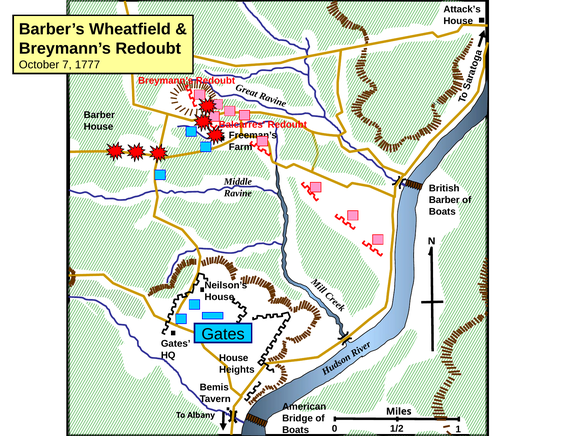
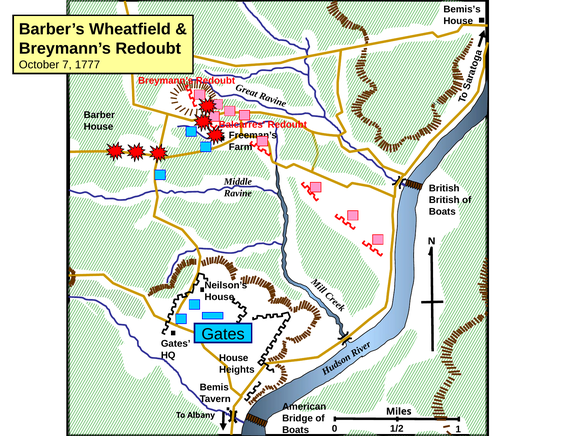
Attack’s: Attack’s -> Bemis’s
Barber at (444, 200): Barber -> British
